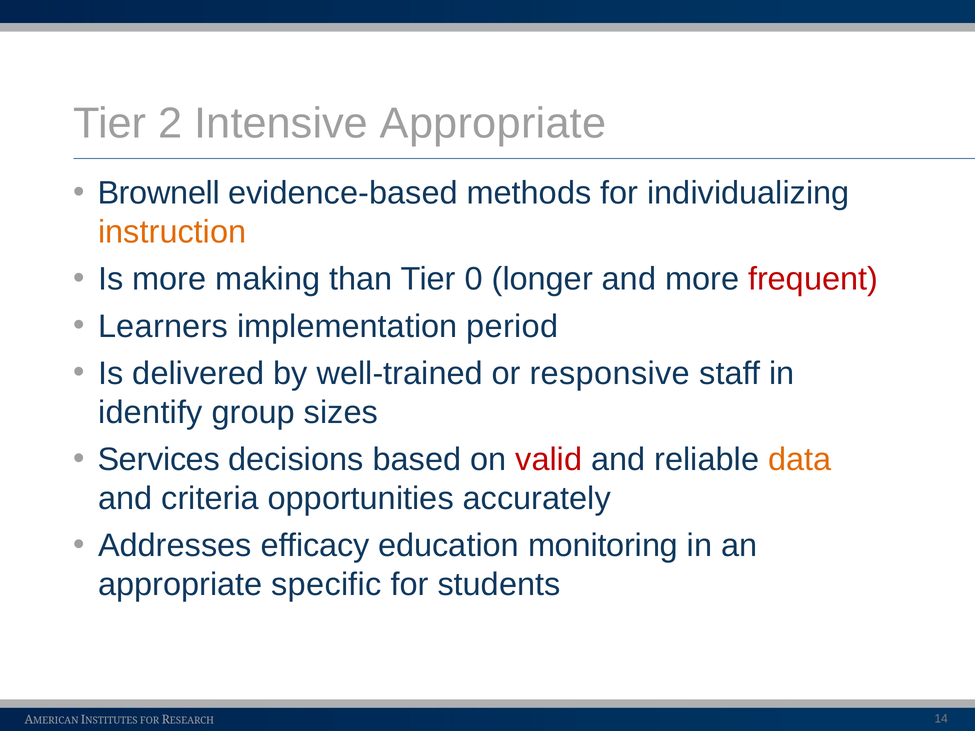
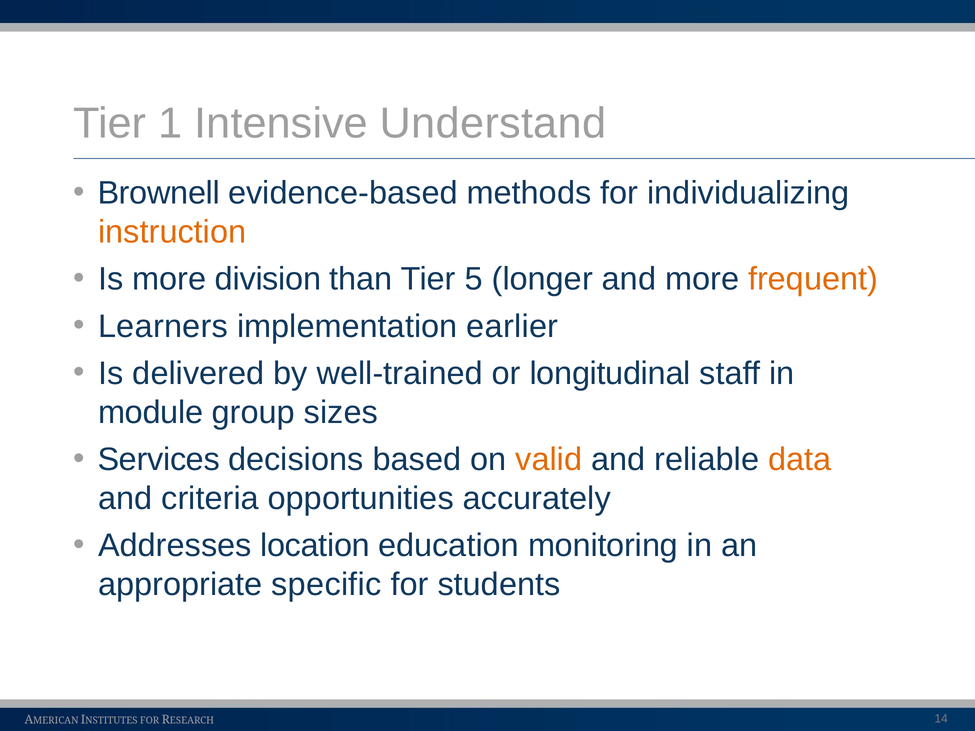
2: 2 -> 1
Intensive Appropriate: Appropriate -> Understand
making: making -> division
0: 0 -> 5
frequent colour: red -> orange
period: period -> earlier
responsive: responsive -> longitudinal
identify: identify -> module
valid colour: red -> orange
efficacy: efficacy -> location
